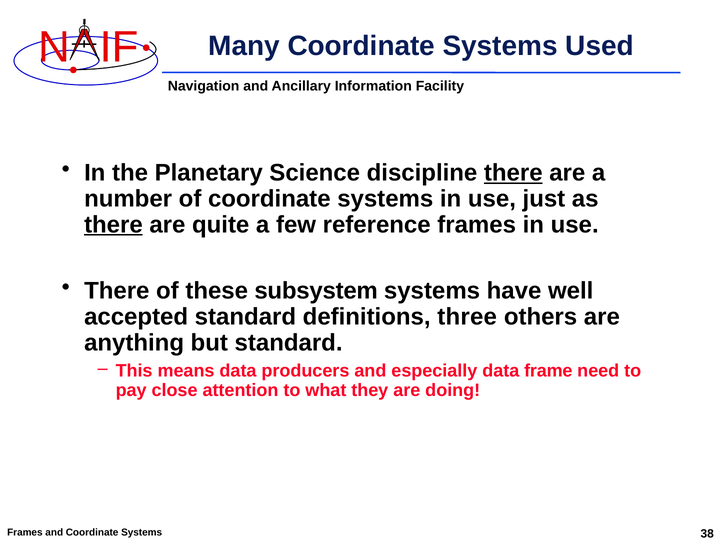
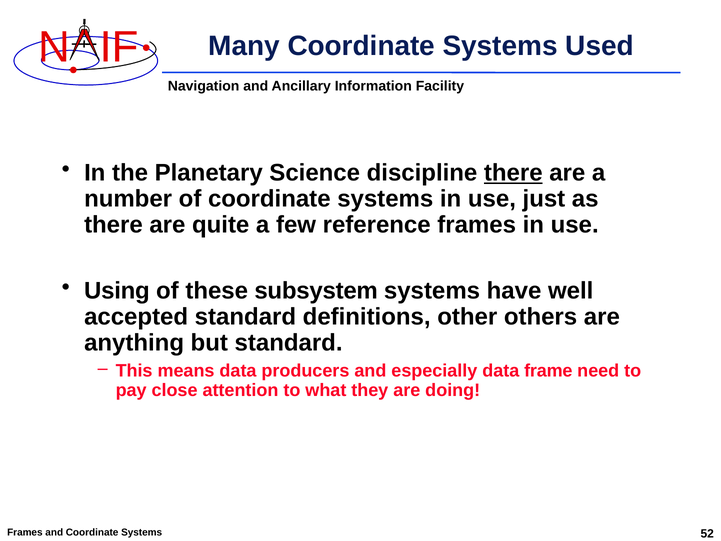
there at (113, 225) underline: present -> none
There at (117, 291): There -> Using
three: three -> other
38: 38 -> 52
